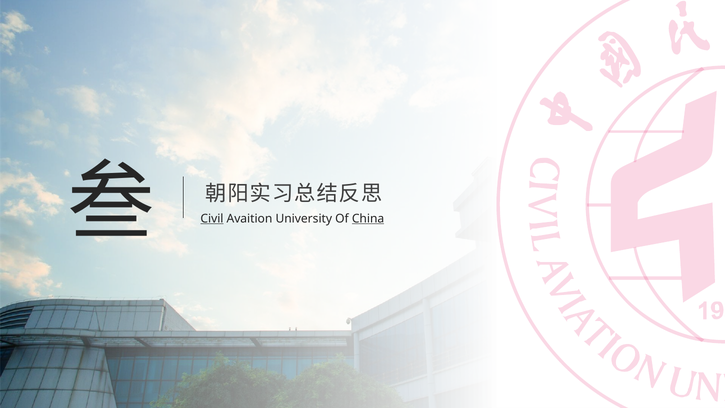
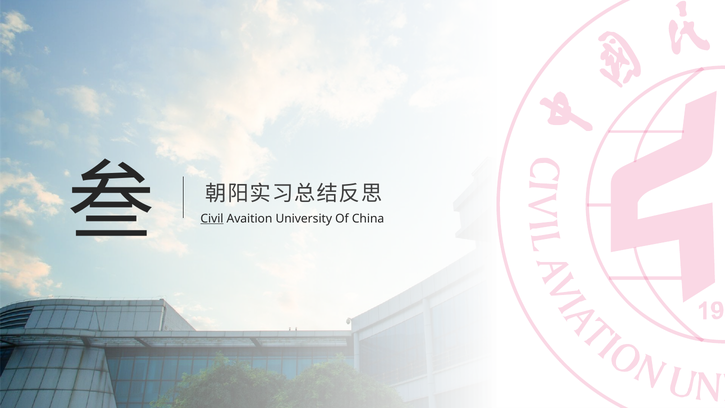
China underline: present -> none
